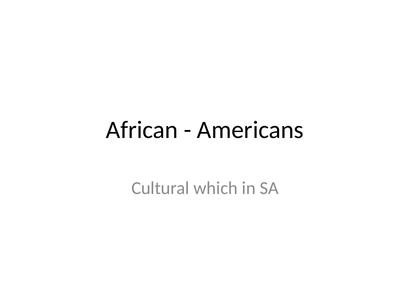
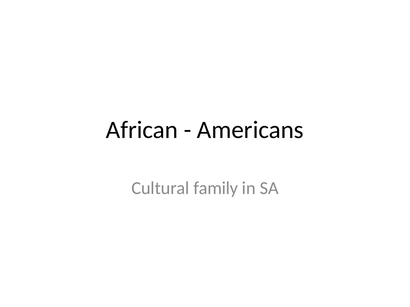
which: which -> family
